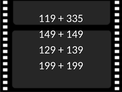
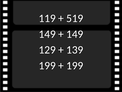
335: 335 -> 519
